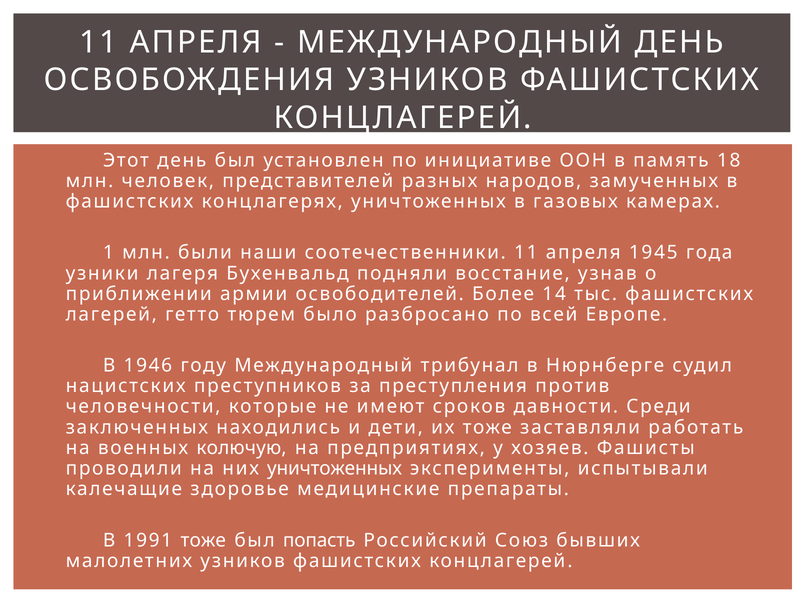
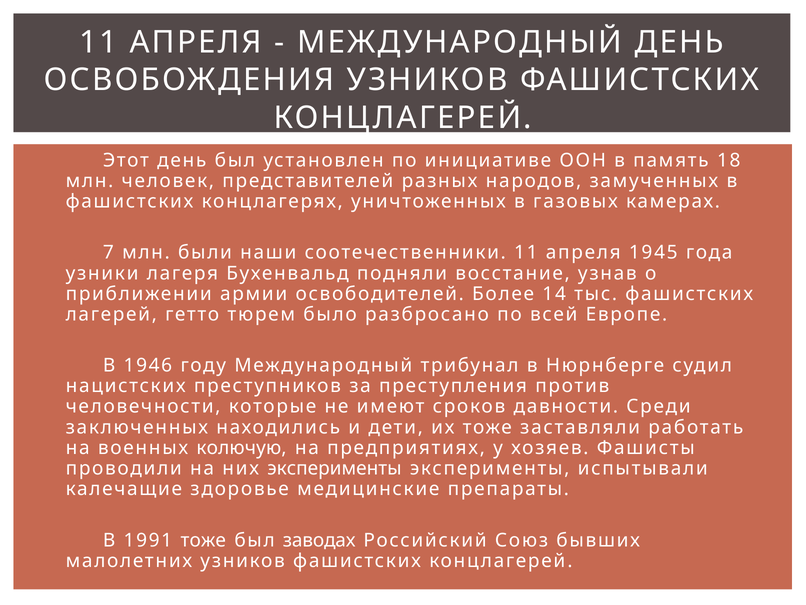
1: 1 -> 7
них уничтоженных: уничтоженных -> эксперименты
попасть: попасть -> заводах
